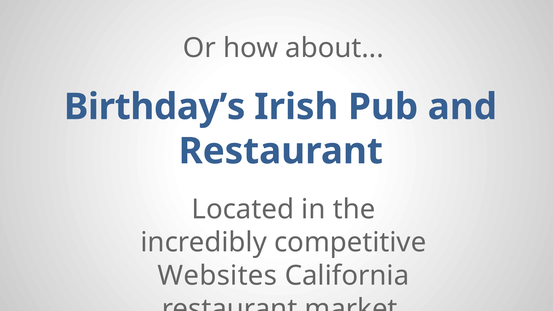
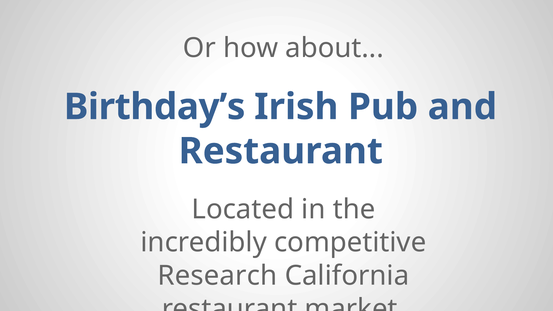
Websites: Websites -> Research
